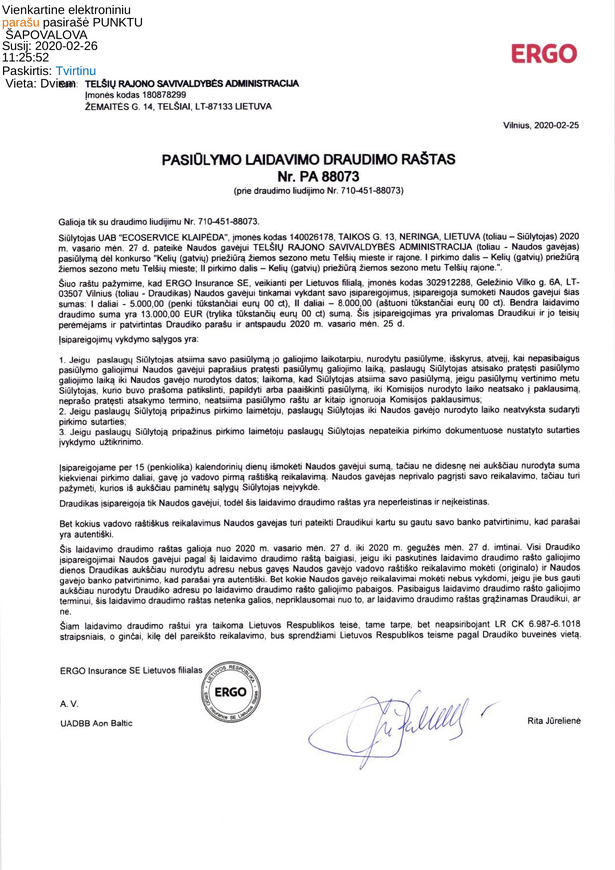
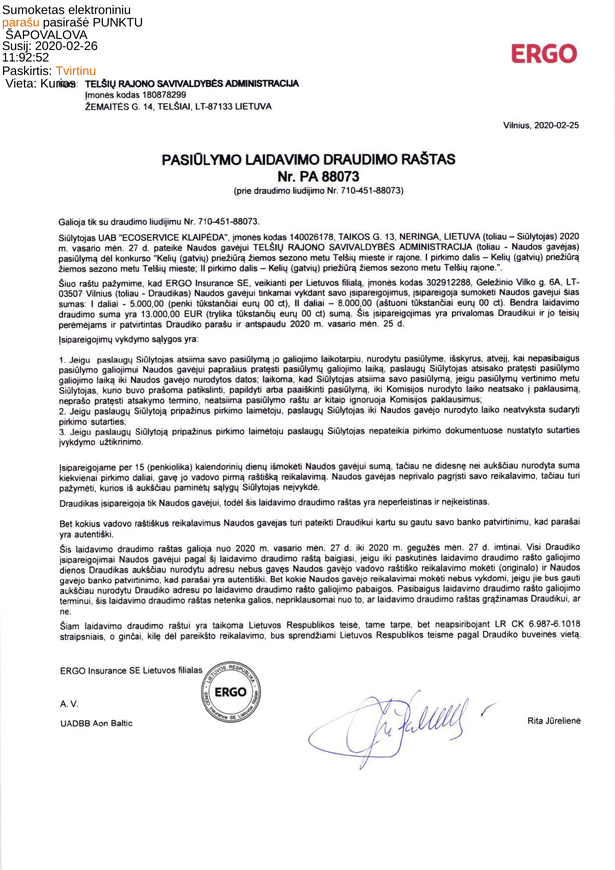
Vienkartine: Vienkartine -> Sumoketas
11:25:52: 11:25:52 -> 11:92:52
Tvirtinu colour: blue -> orange
Dviem: Dviem -> Kurios
